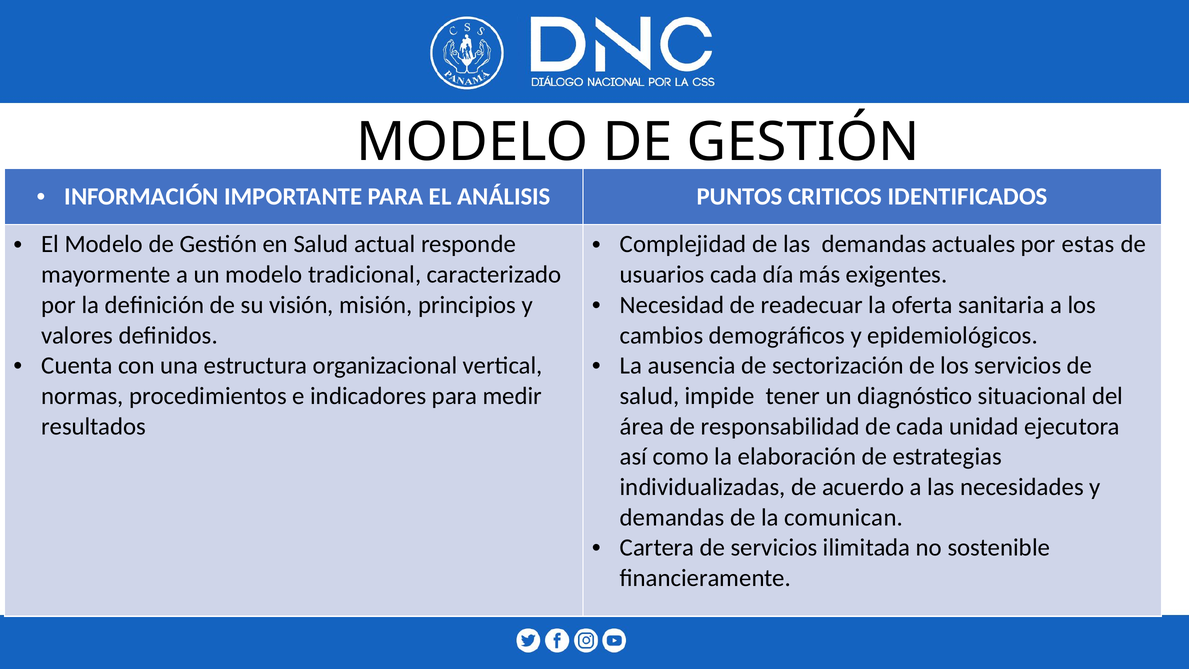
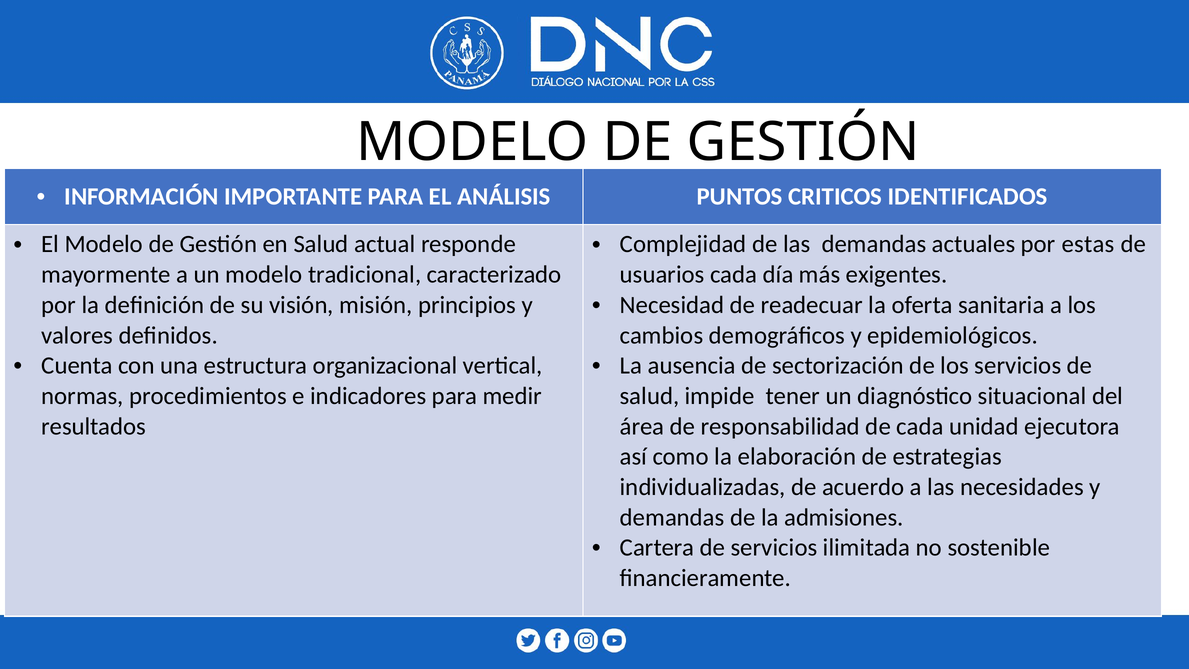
comunican: comunican -> admisiones
